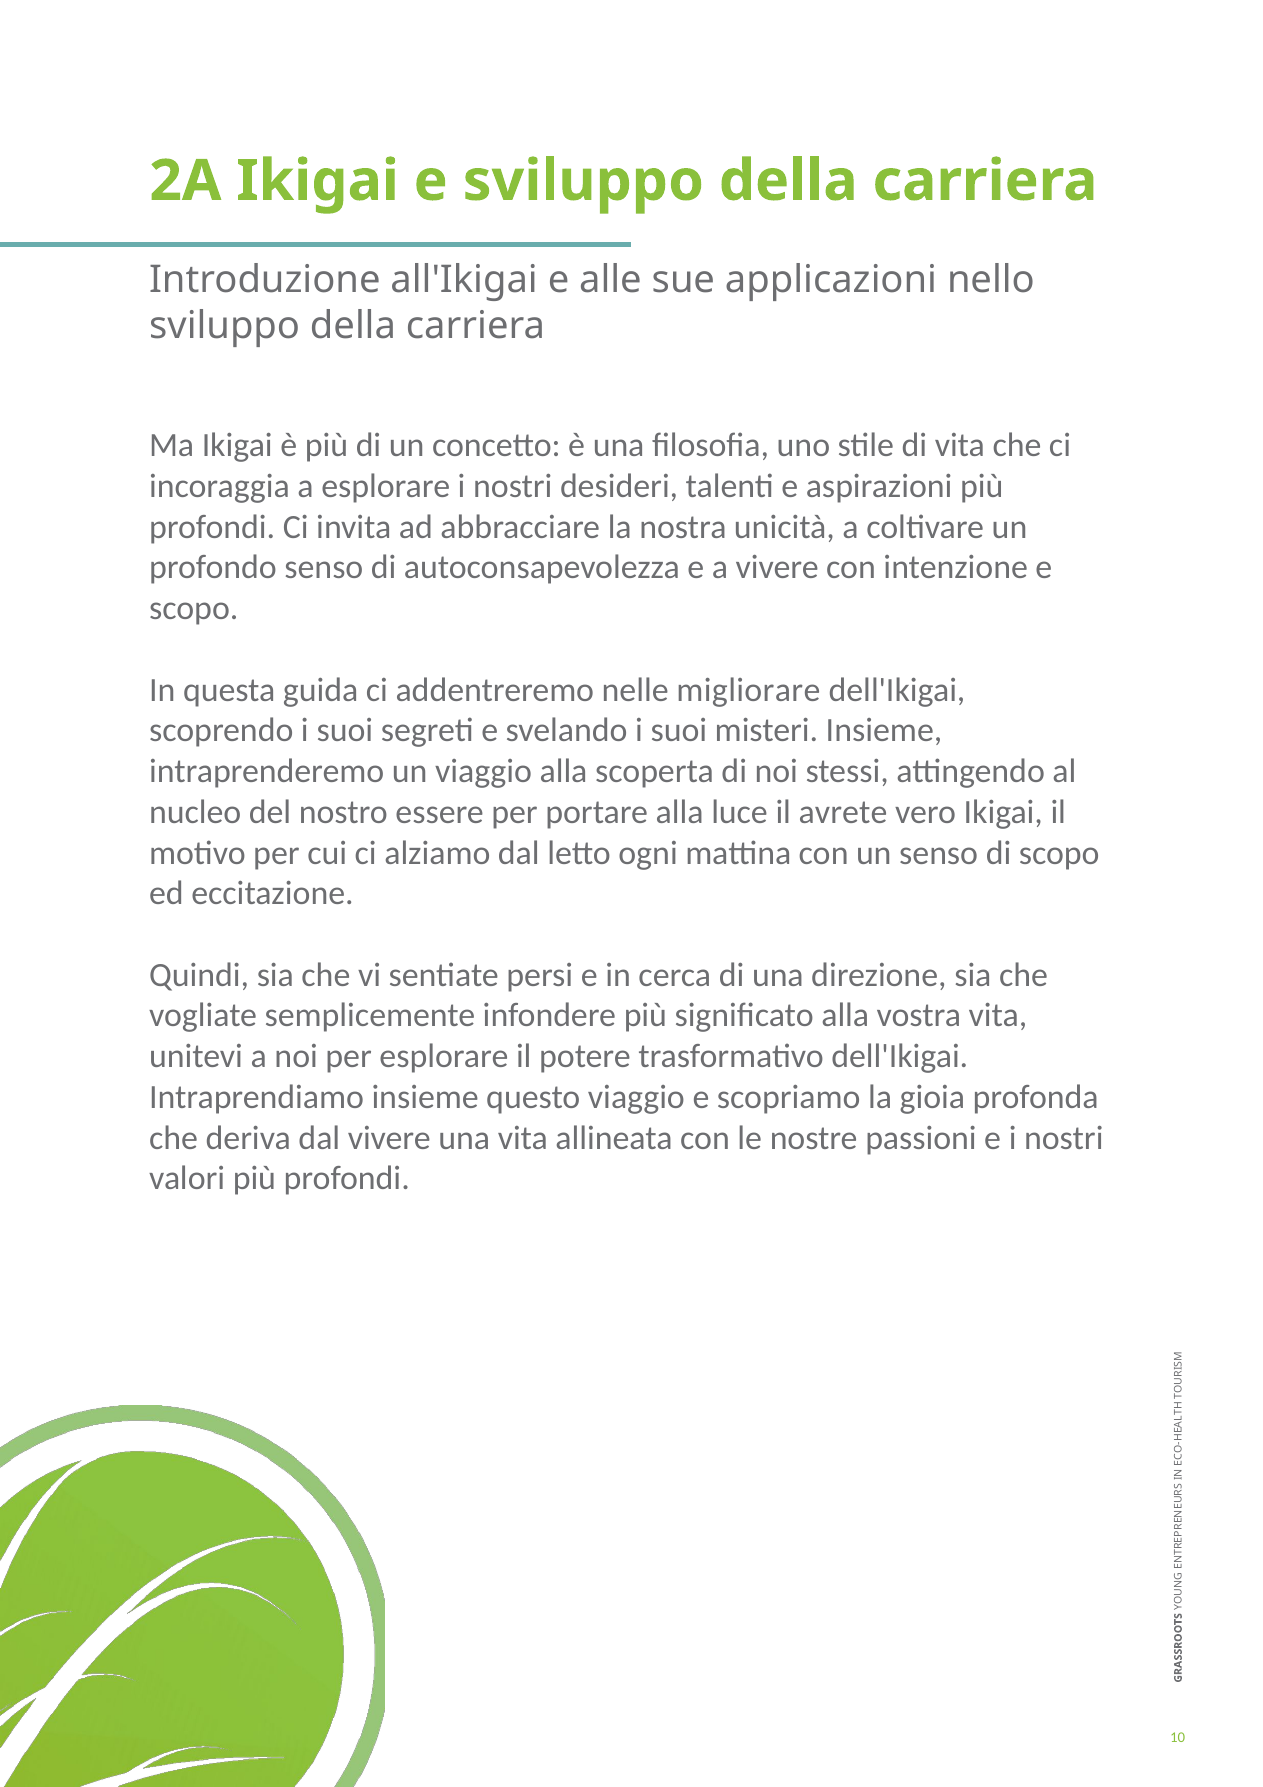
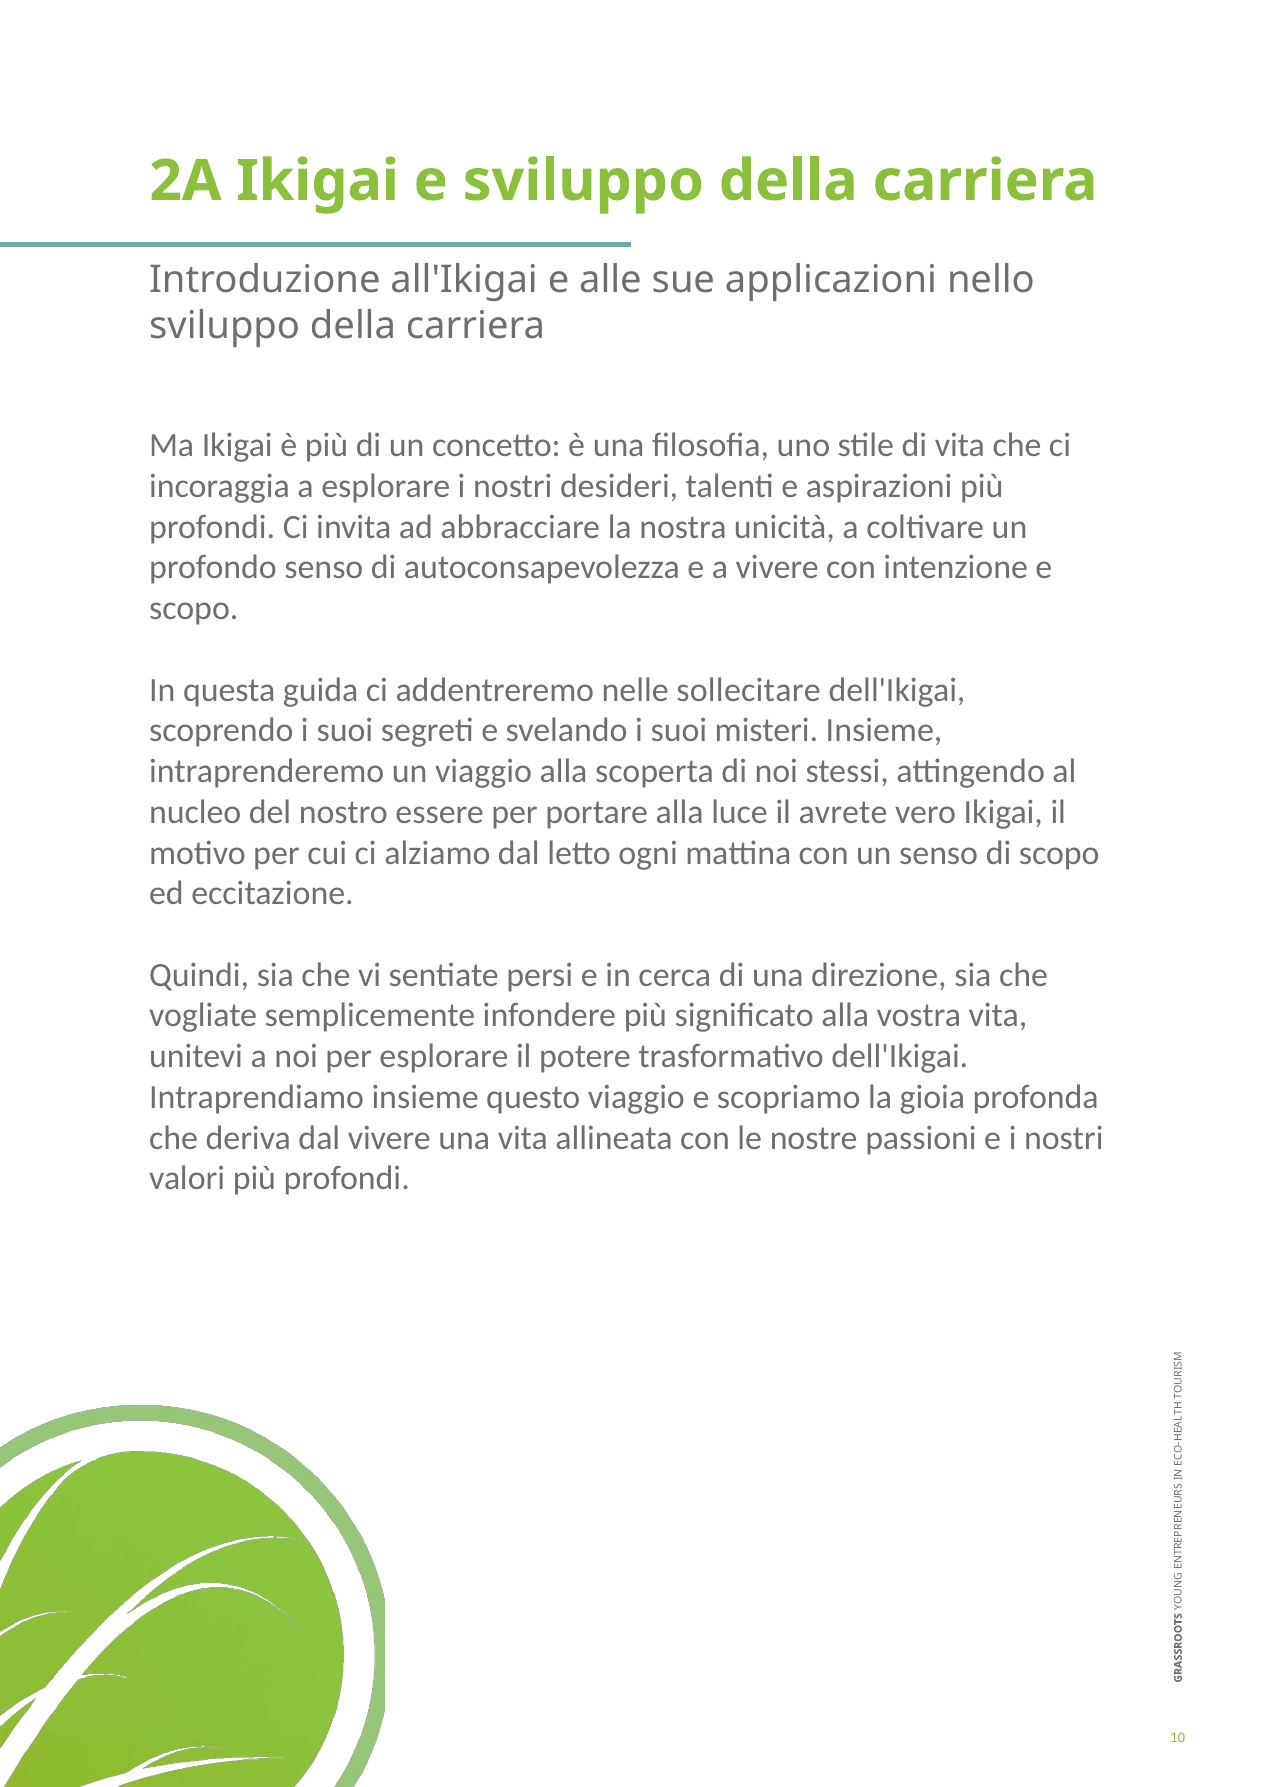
migliorare: migliorare -> sollecitare
